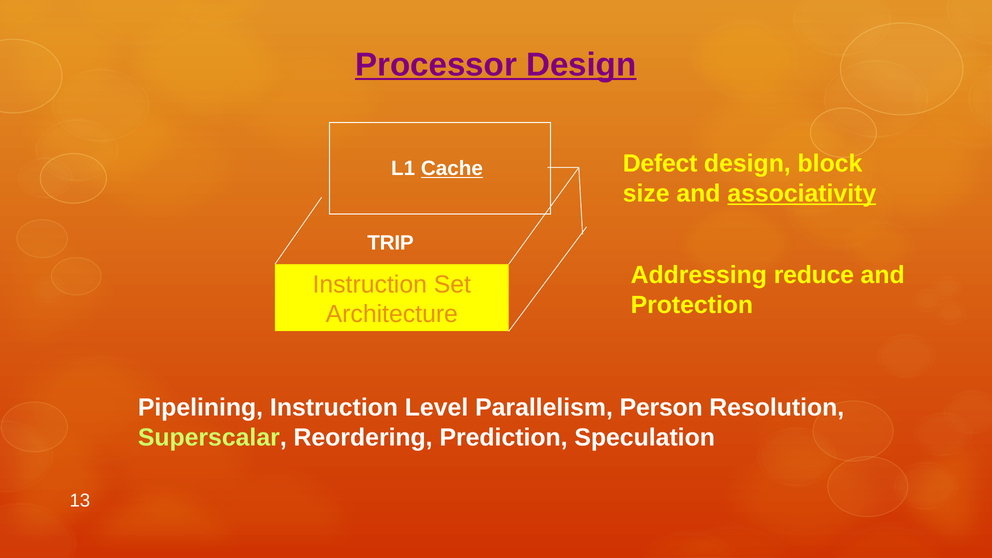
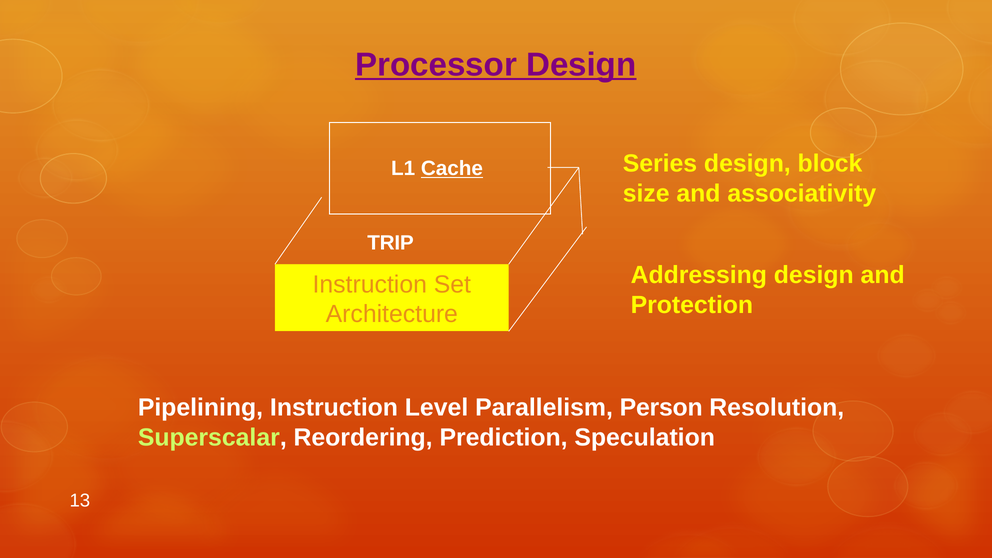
Defect: Defect -> Series
associativity underline: present -> none
Addressing reduce: reduce -> design
